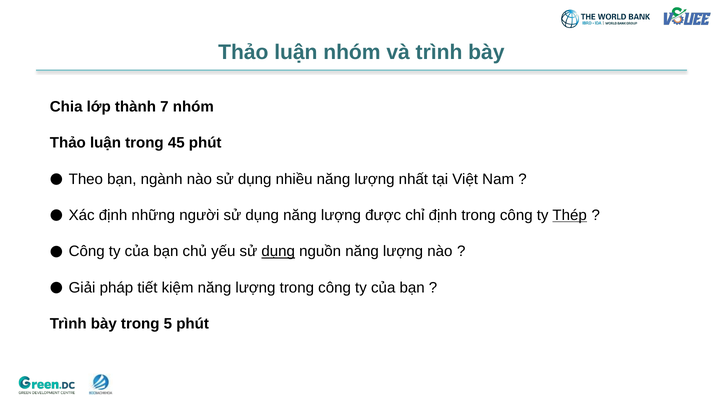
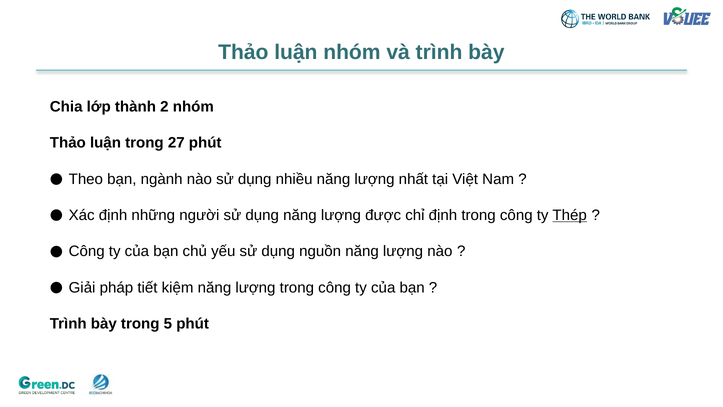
7: 7 -> 2
45: 45 -> 27
dụng at (278, 251) underline: present -> none
